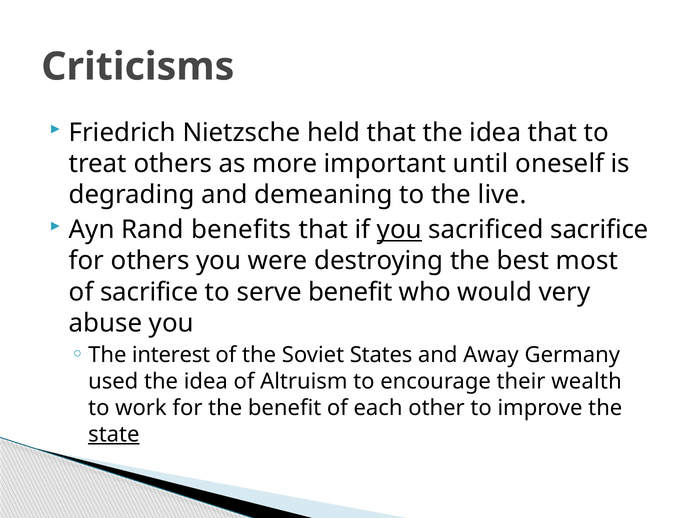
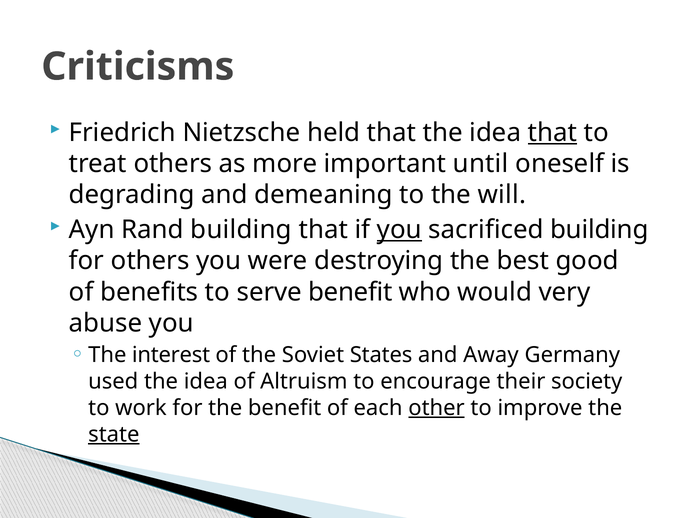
that at (552, 133) underline: none -> present
live: live -> will
Rand benefits: benefits -> building
sacrificed sacrifice: sacrifice -> building
most: most -> good
of sacrifice: sacrifice -> benefits
wealth: wealth -> society
other underline: none -> present
